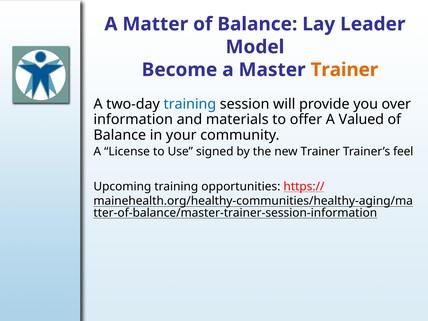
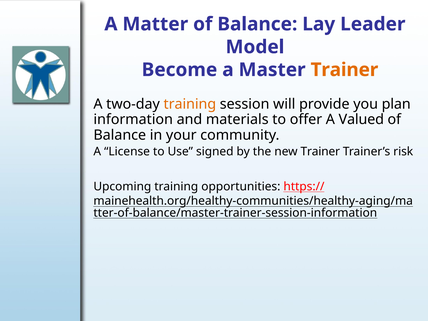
training at (190, 104) colour: blue -> orange
over: over -> plan
feel: feel -> risk
